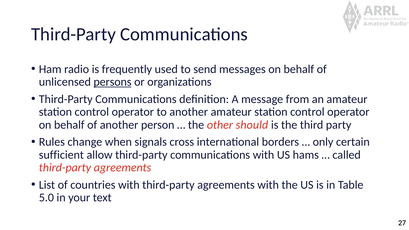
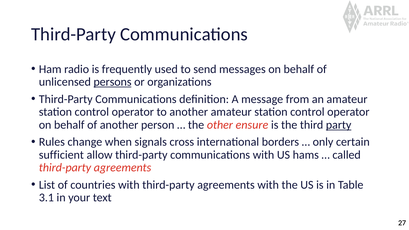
should: should -> ensure
party underline: none -> present
5.0: 5.0 -> 3.1
